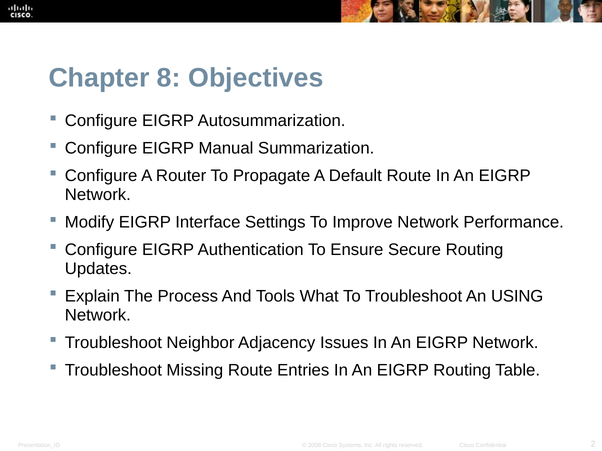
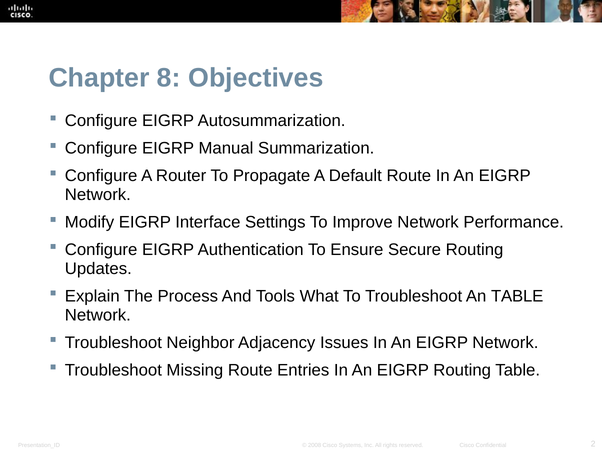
An USING: USING -> TABLE
